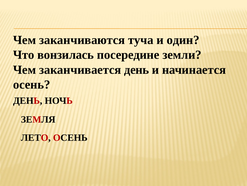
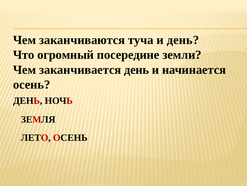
и один: один -> день
вонзилась: вонзилась -> огромный
